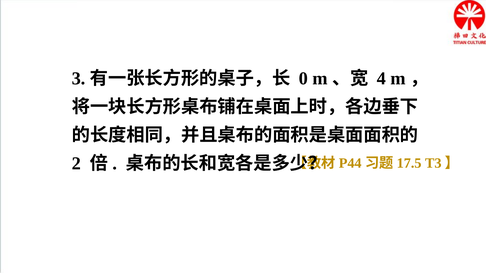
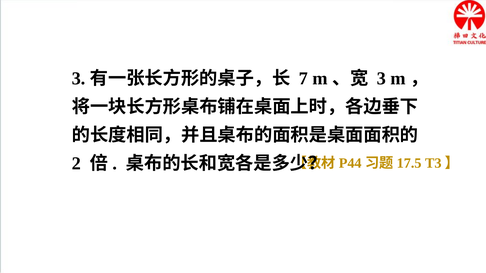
0: 0 -> 7
4 at (382, 79): 4 -> 3
